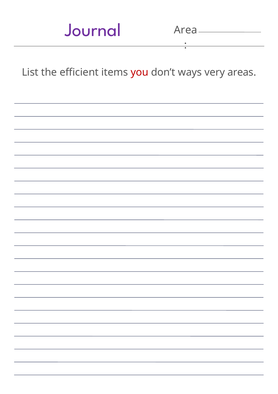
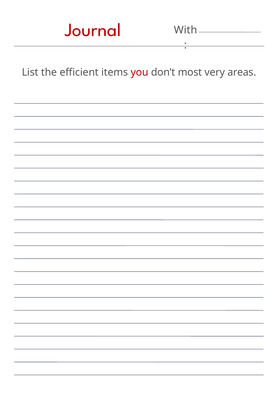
Journal colour: purple -> red
Area: Area -> With
ways: ways -> most
